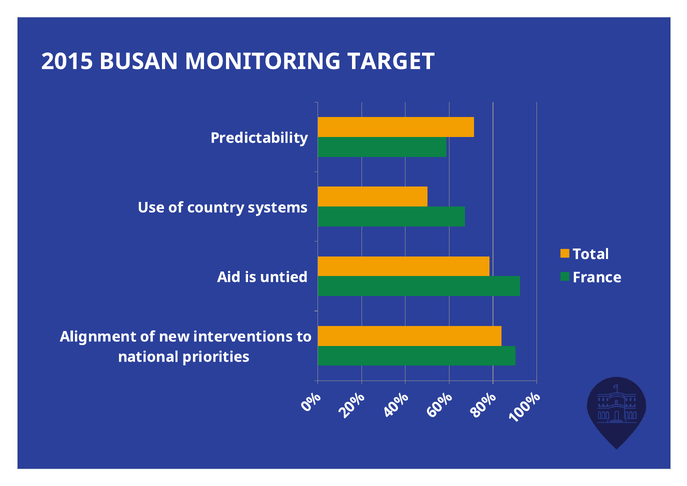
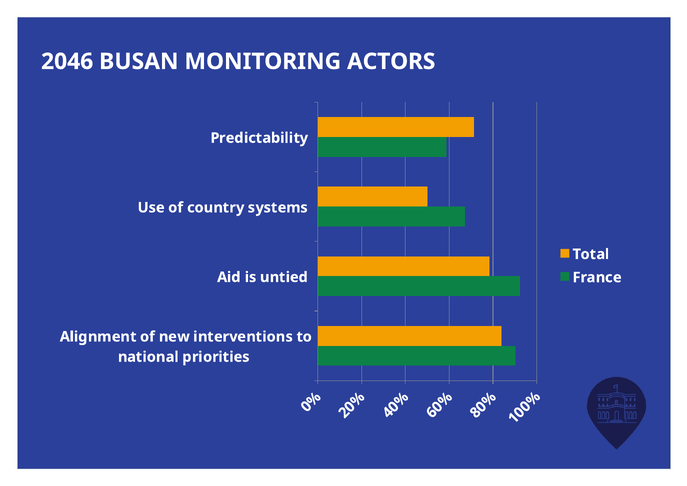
2015: 2015 -> 2046
TARGET: TARGET -> ACTORS
